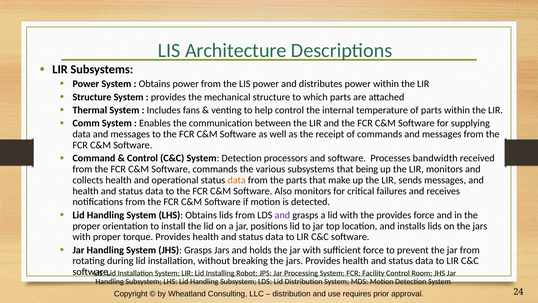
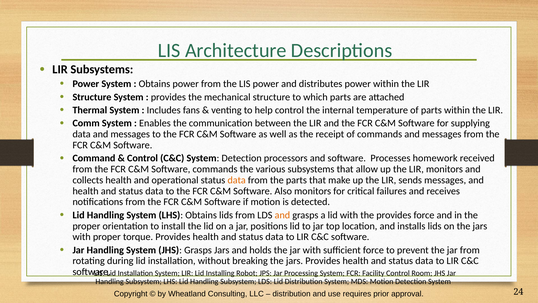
bandwidth: bandwidth -> homework
being: being -> allow
and at (282, 215) colour: purple -> orange
